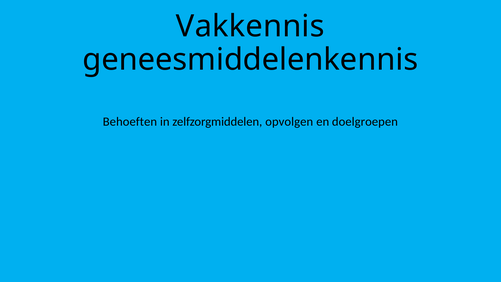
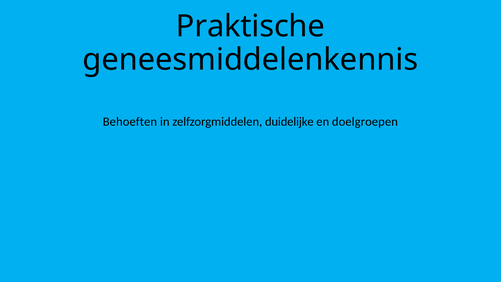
Vakkennis: Vakkennis -> Praktische
opvolgen: opvolgen -> duidelijke
